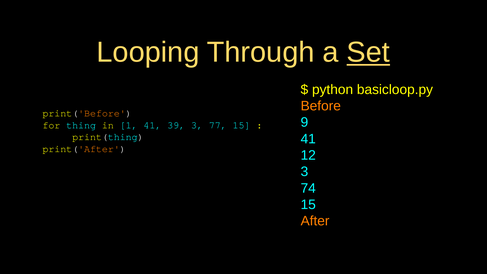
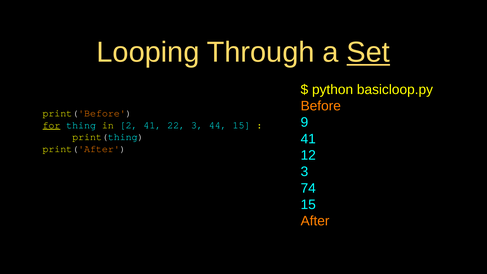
for underline: none -> present
1: 1 -> 2
39: 39 -> 22
77: 77 -> 44
